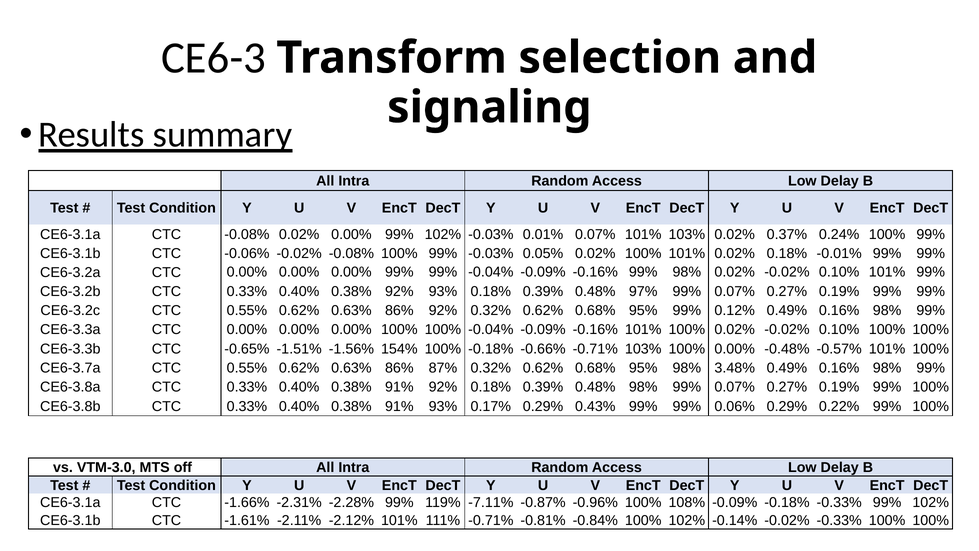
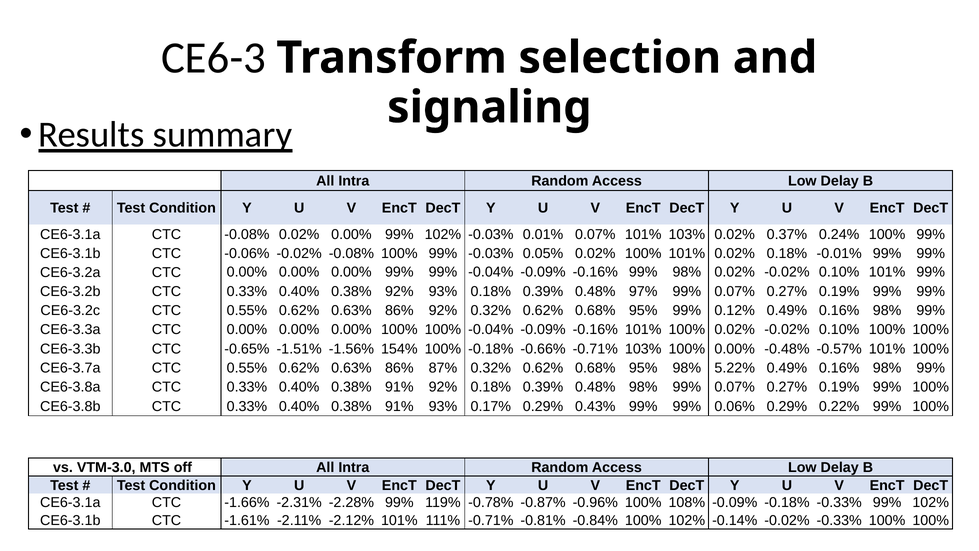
3.48%: 3.48% -> 5.22%
-7.11%: -7.11% -> -0.78%
